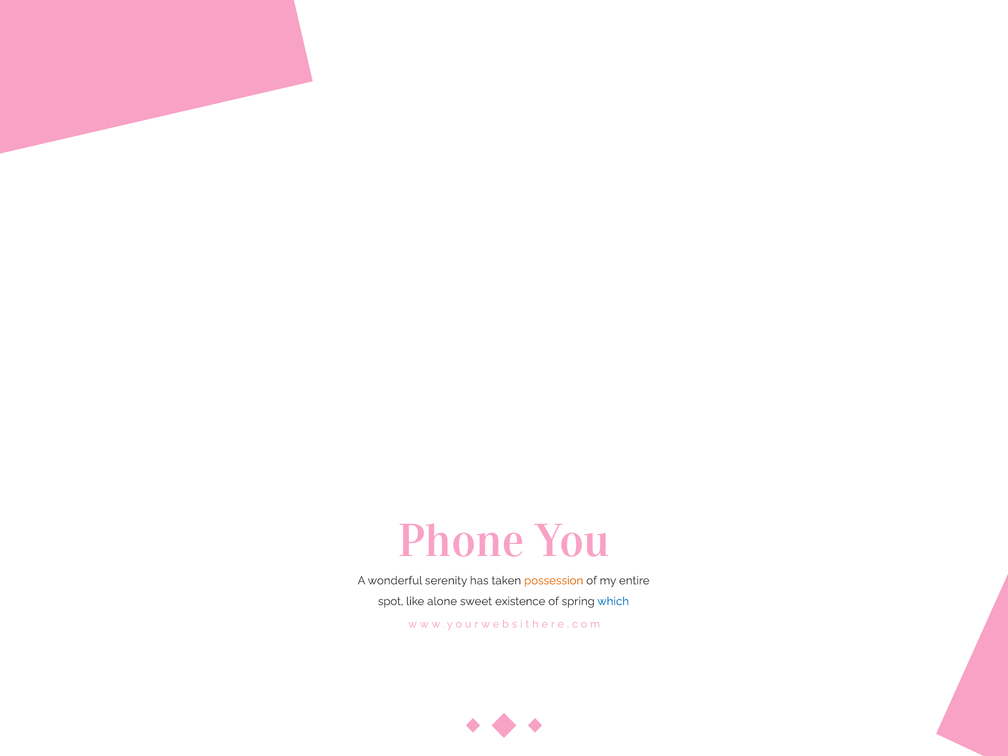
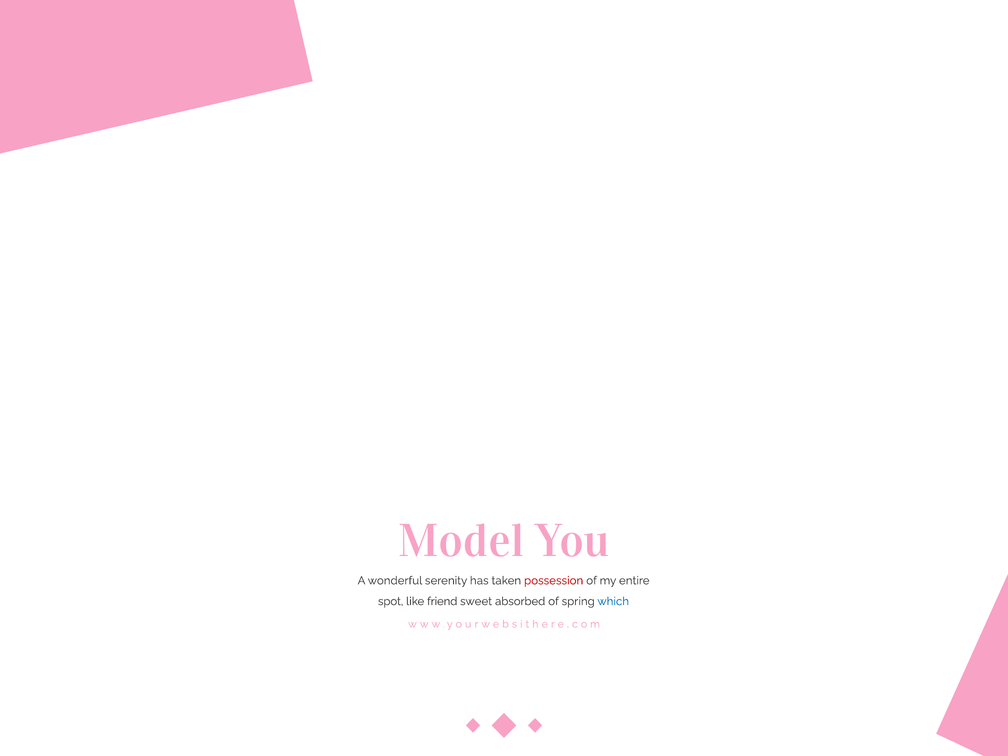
Phone: Phone -> Model
possession colour: orange -> red
alone: alone -> friend
existence: existence -> absorbed
